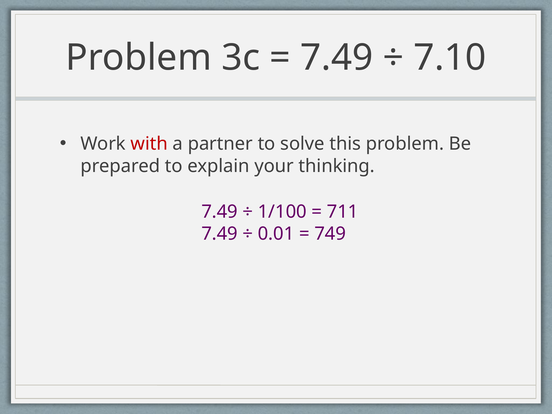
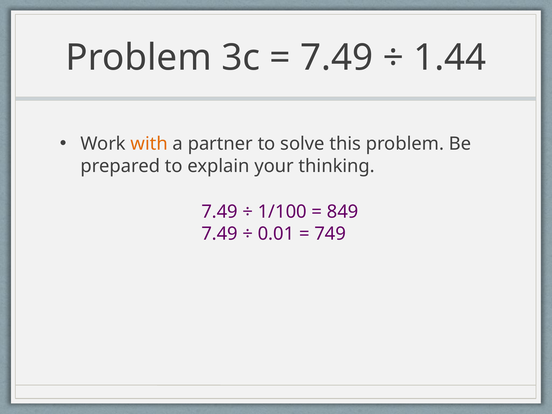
7.10: 7.10 -> 1.44
with colour: red -> orange
711: 711 -> 849
